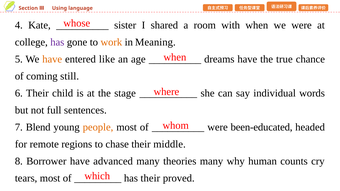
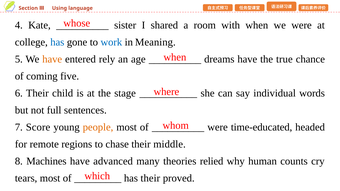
has at (57, 42) colour: purple -> blue
work colour: orange -> blue
like: like -> rely
still: still -> five
Blend: Blend -> Score
been-educated: been-educated -> time-educated
Borrower: Borrower -> Machines
theories many: many -> relied
